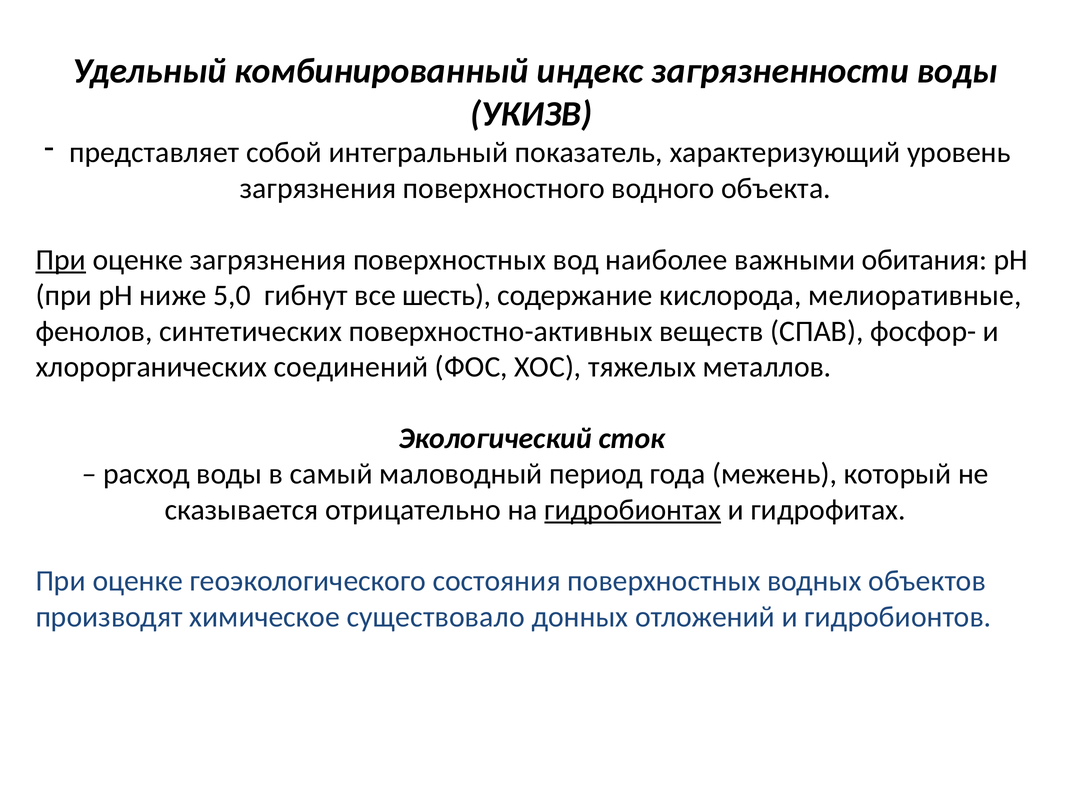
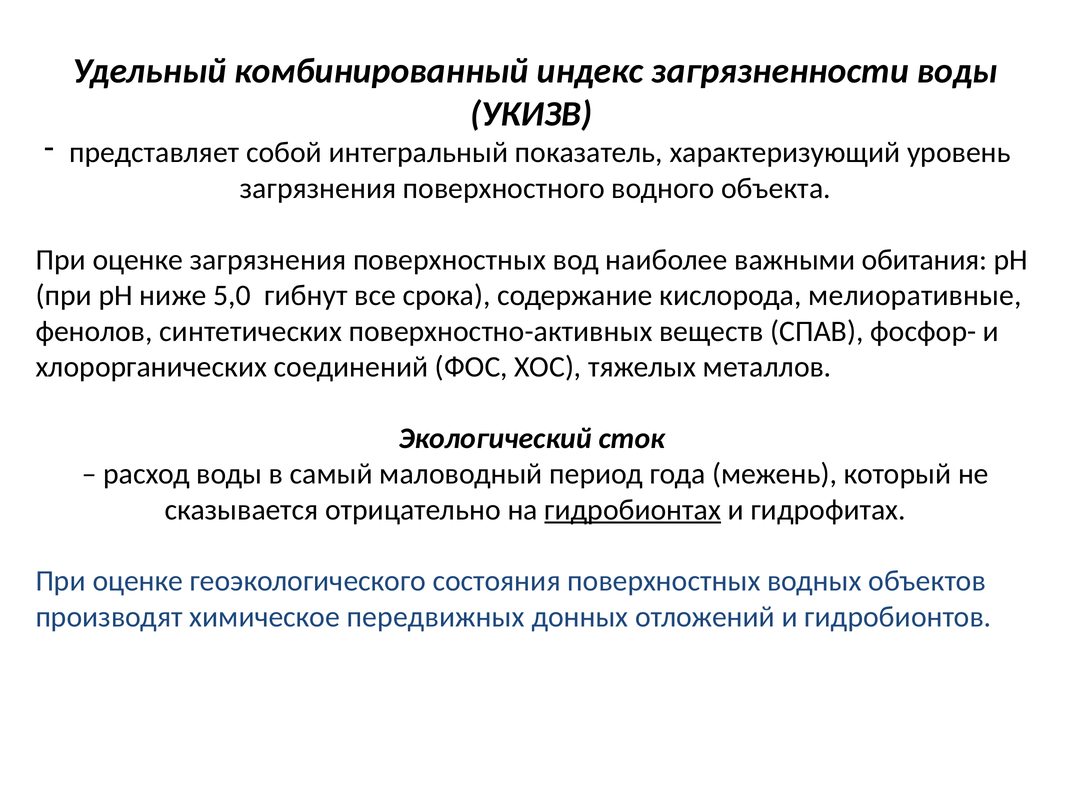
При at (61, 260) underline: present -> none
шесть: шесть -> срока
существовало: существовало -> передвижных
